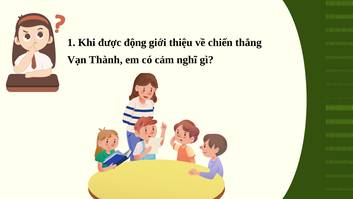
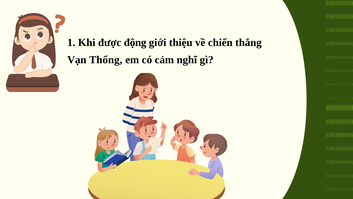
Thành: Thành -> Thống
